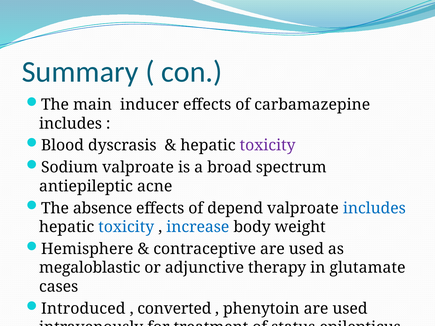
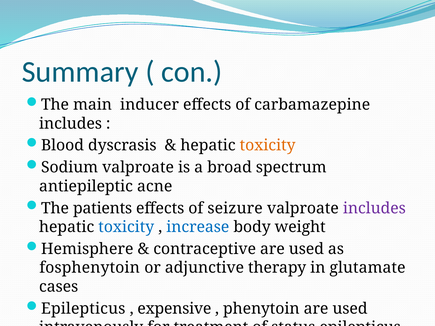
toxicity at (268, 146) colour: purple -> orange
absence: absence -> patients
depend: depend -> seizure
includes at (374, 208) colour: blue -> purple
megaloblastic: megaloblastic -> fosphenytoin
Introduced at (83, 309): Introduced -> Epilepticus
converted: converted -> expensive
